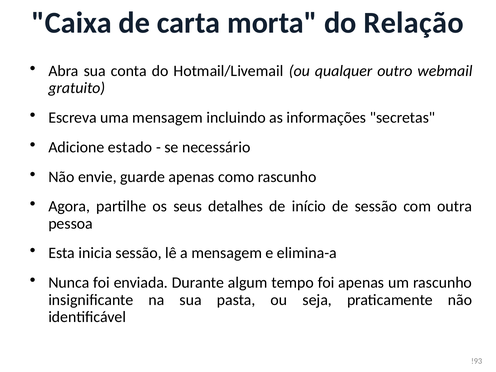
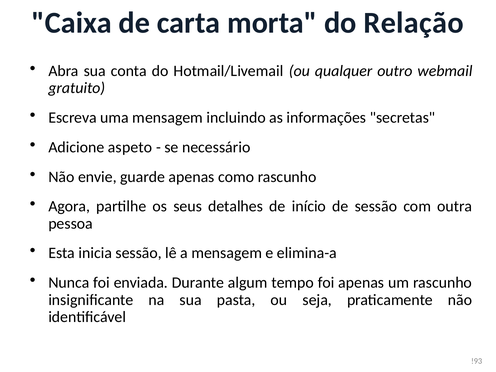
estado: estado -> aspeto
